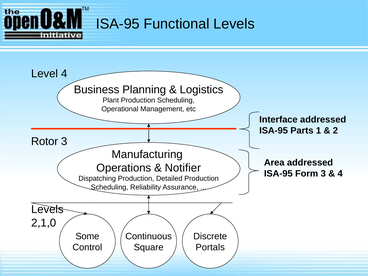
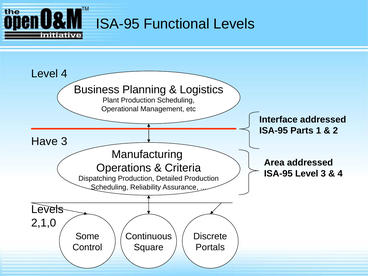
Rotor: Rotor -> Have
Notifier: Notifier -> Criteria
ISA-95 Form: Form -> Level
